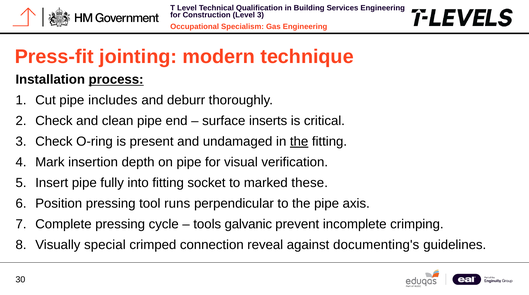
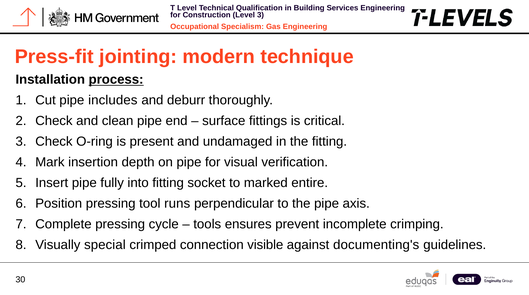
inserts: inserts -> fittings
the at (299, 142) underline: present -> none
these: these -> entire
galvanic: galvanic -> ensures
reveal: reveal -> visible
